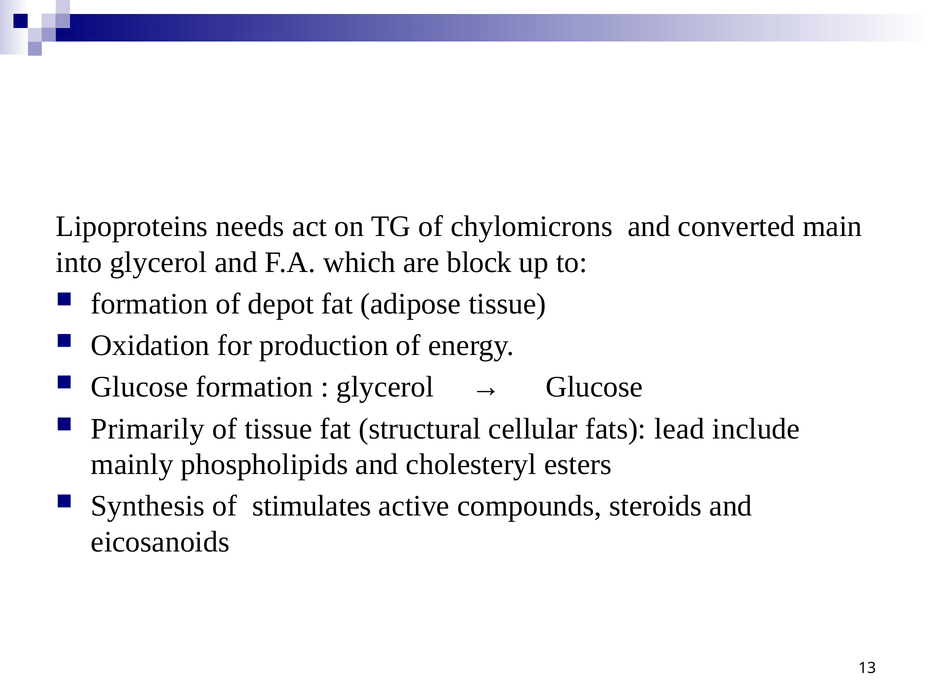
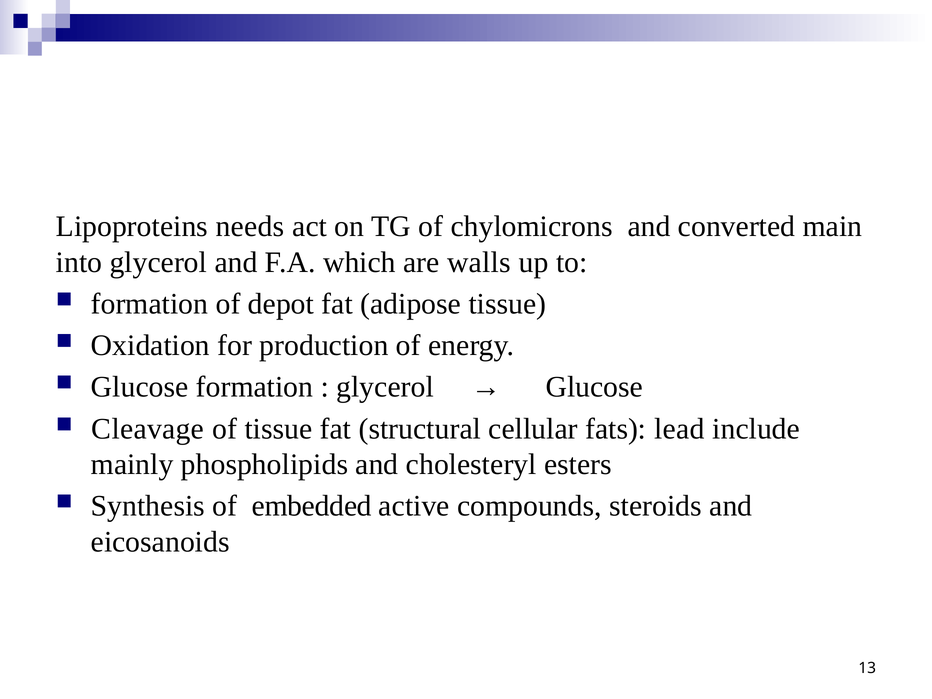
block: block -> walls
Primarily: Primarily -> Cleavage
stimulates: stimulates -> embedded
